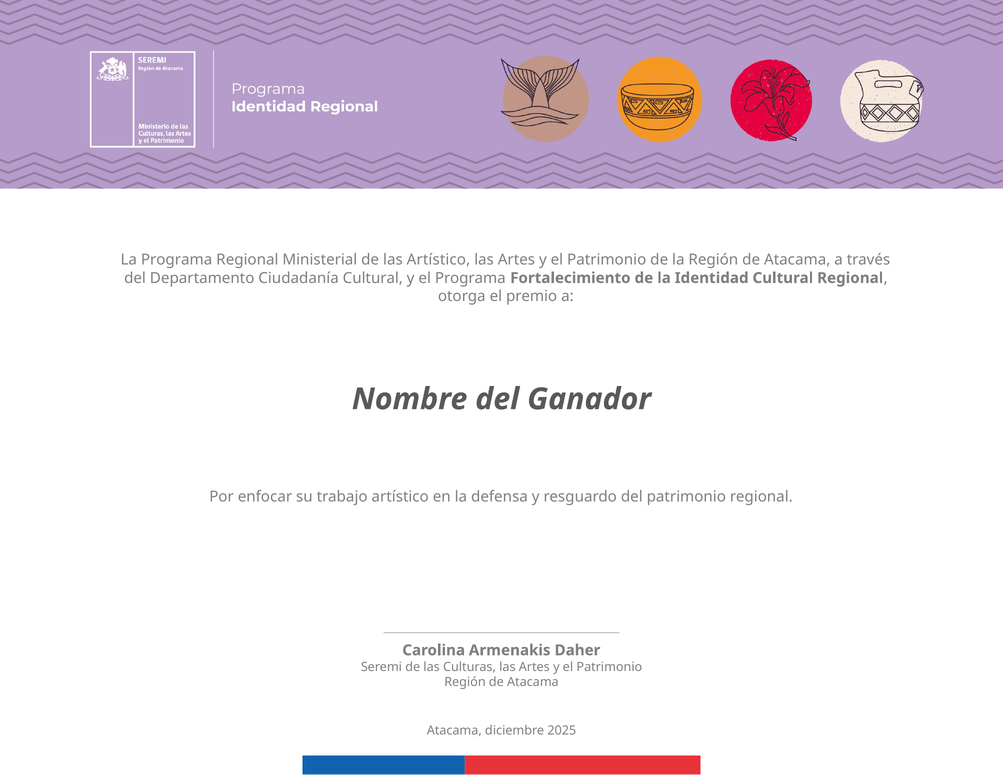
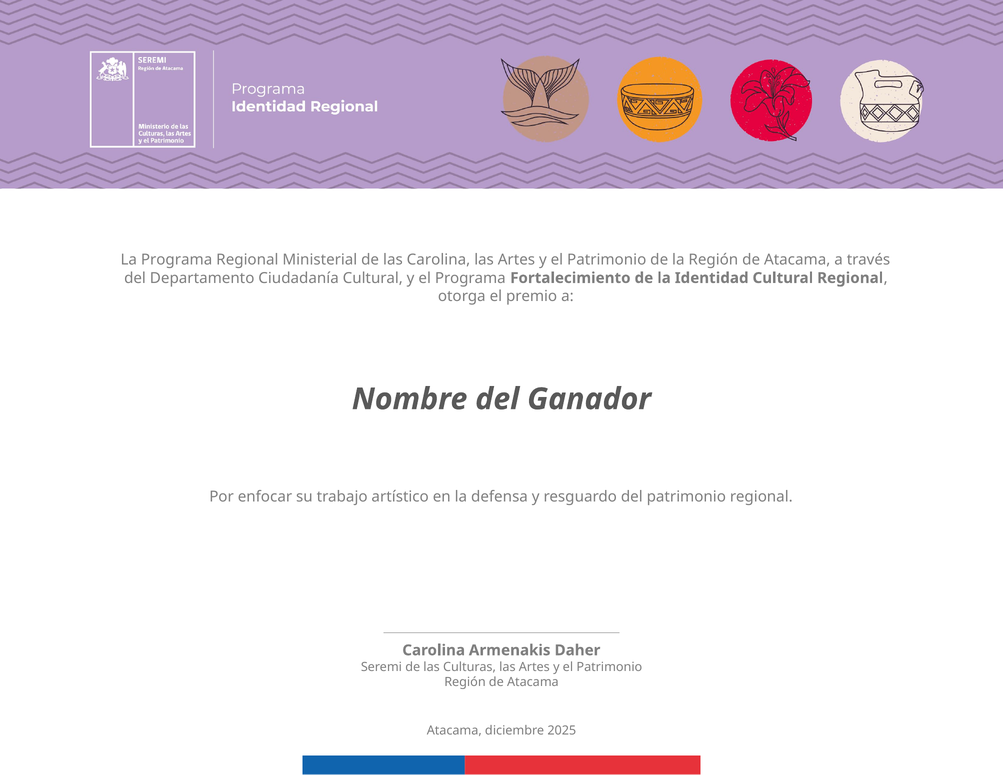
las Artístico: Artístico -> Carolina
